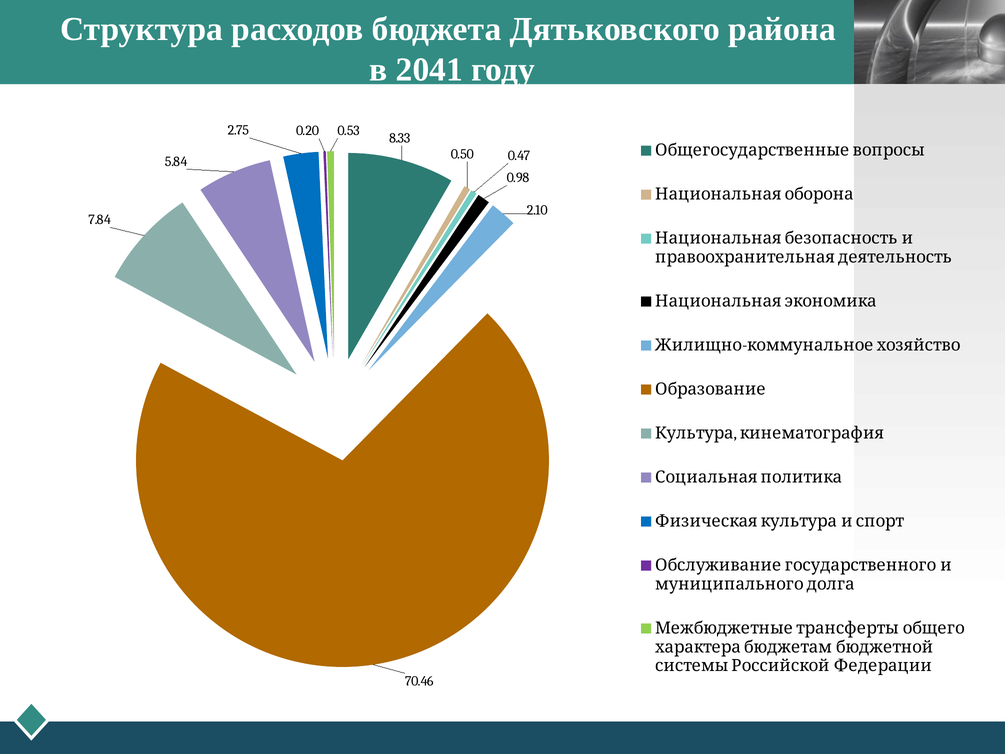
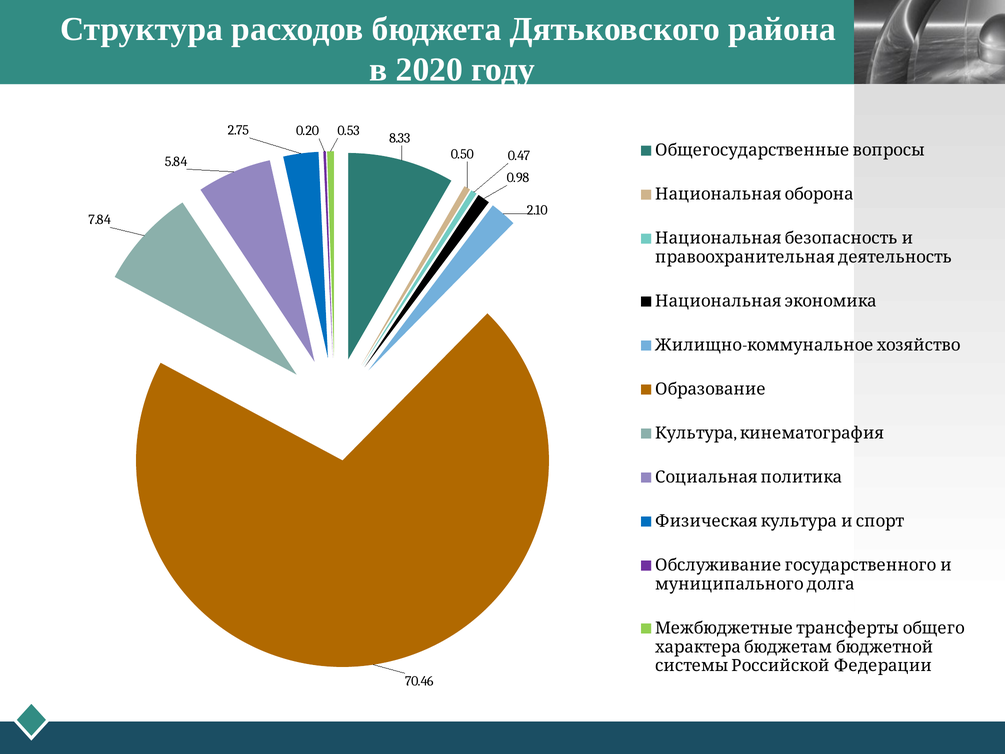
2041: 2041 -> 2020
